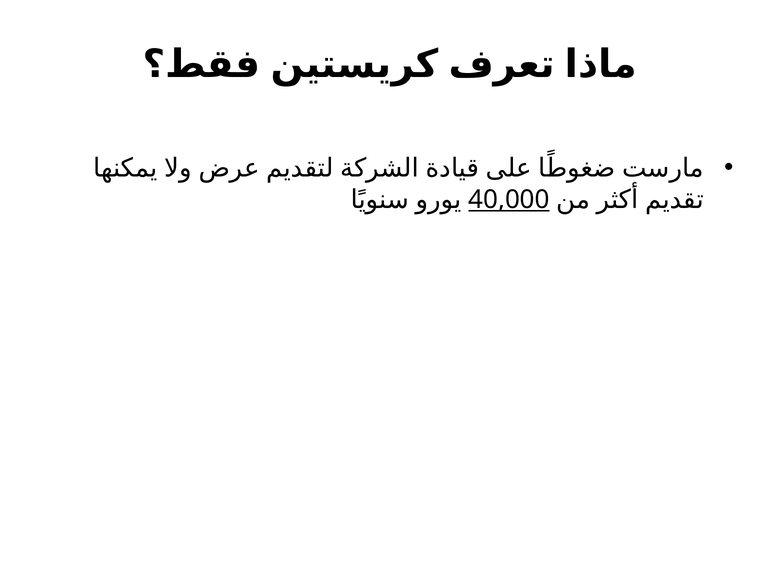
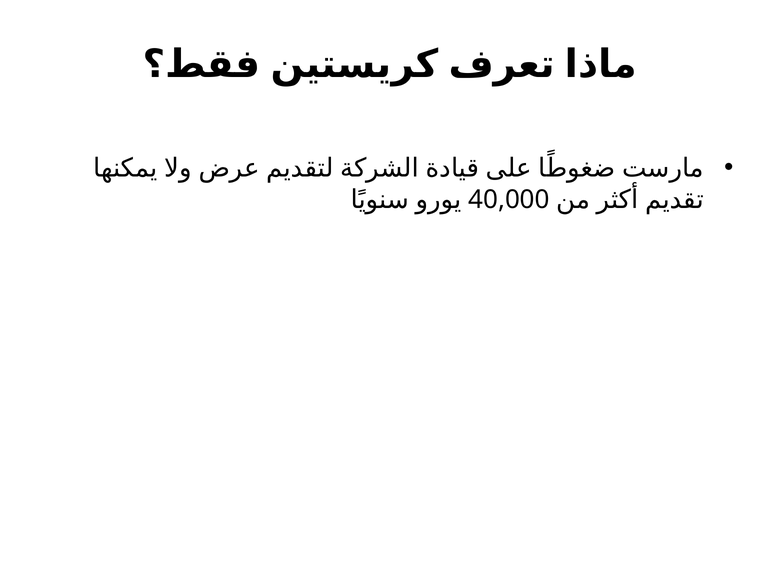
40,000 underline: present -> none
